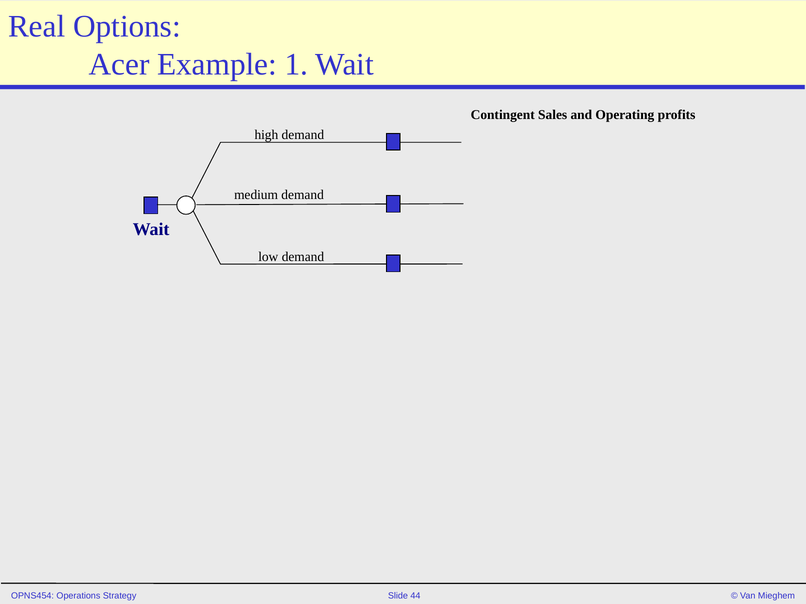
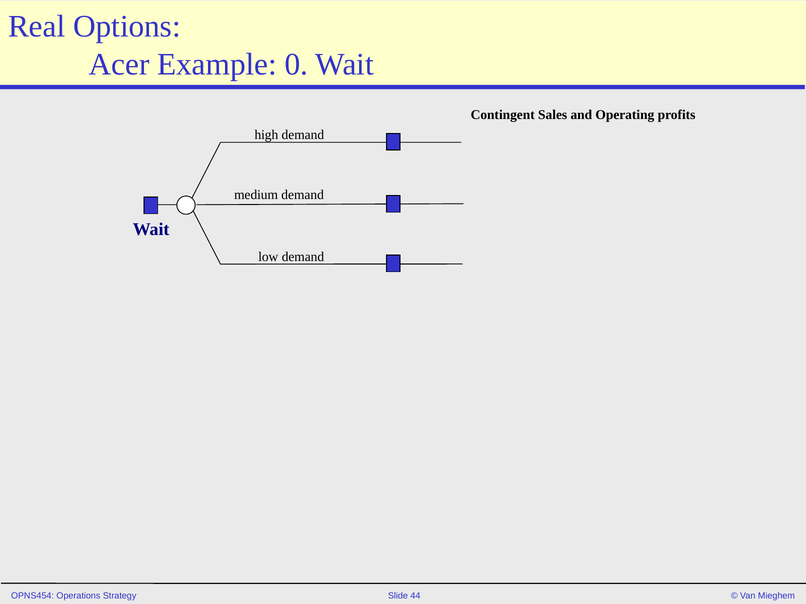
1: 1 -> 0
